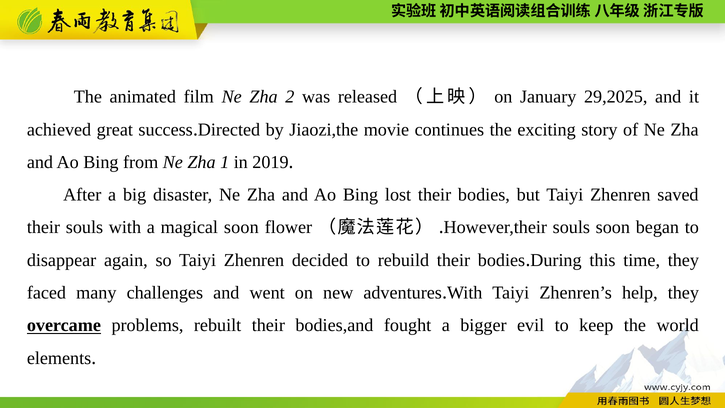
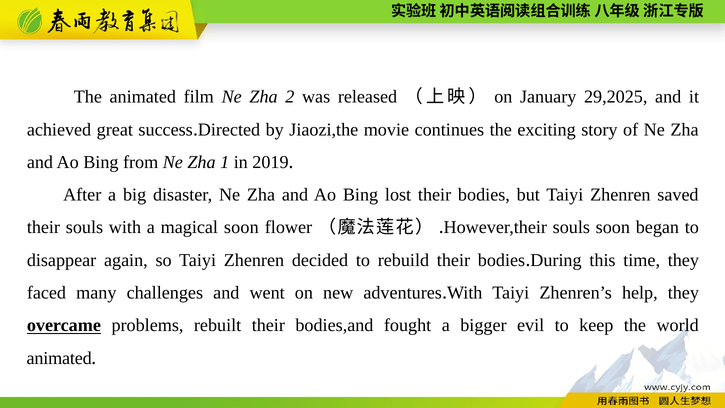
elements at (59, 358): elements -> animated
